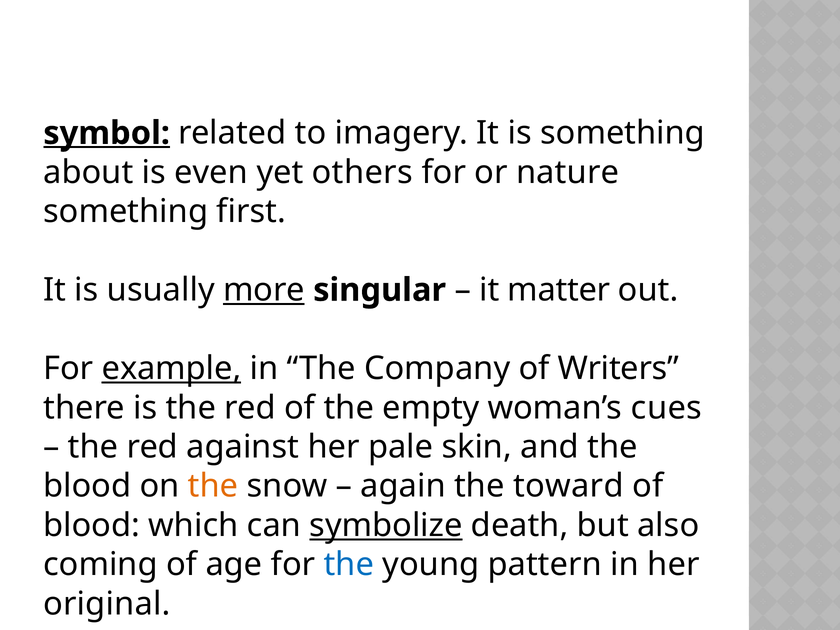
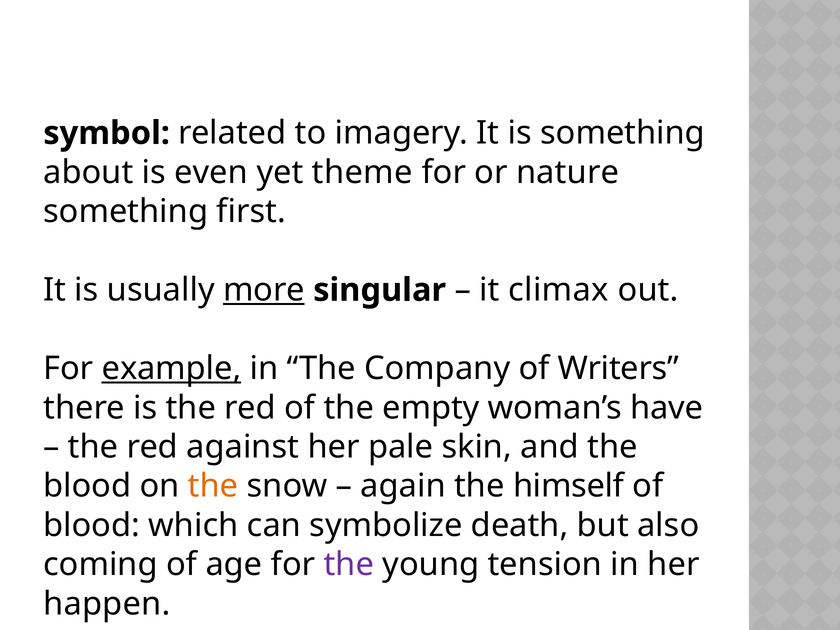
symbol underline: present -> none
others: others -> theme
matter: matter -> climax
cues: cues -> have
toward: toward -> himself
symbolize underline: present -> none
the at (349, 565) colour: blue -> purple
pattern: pattern -> tension
original: original -> happen
